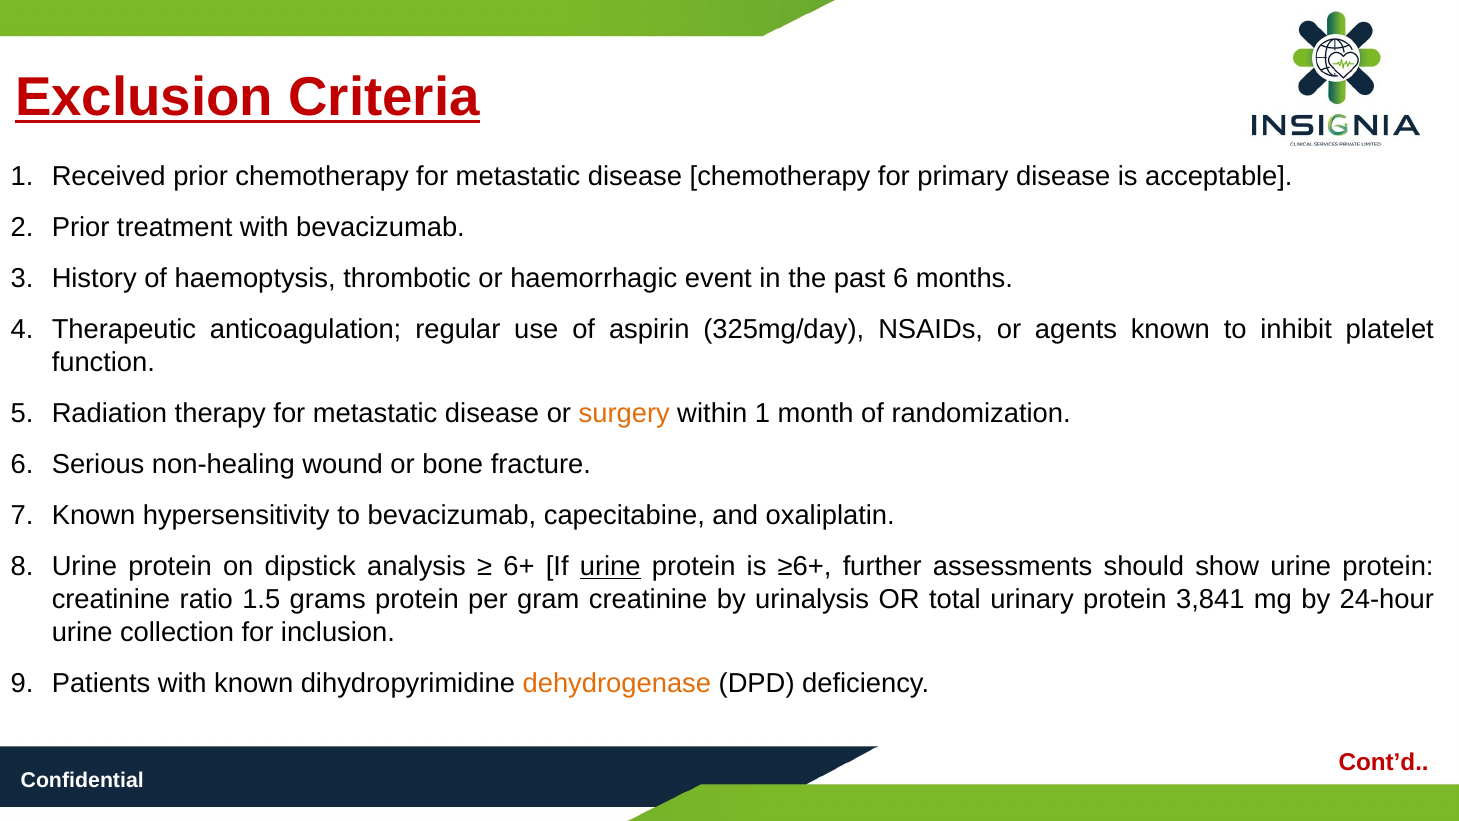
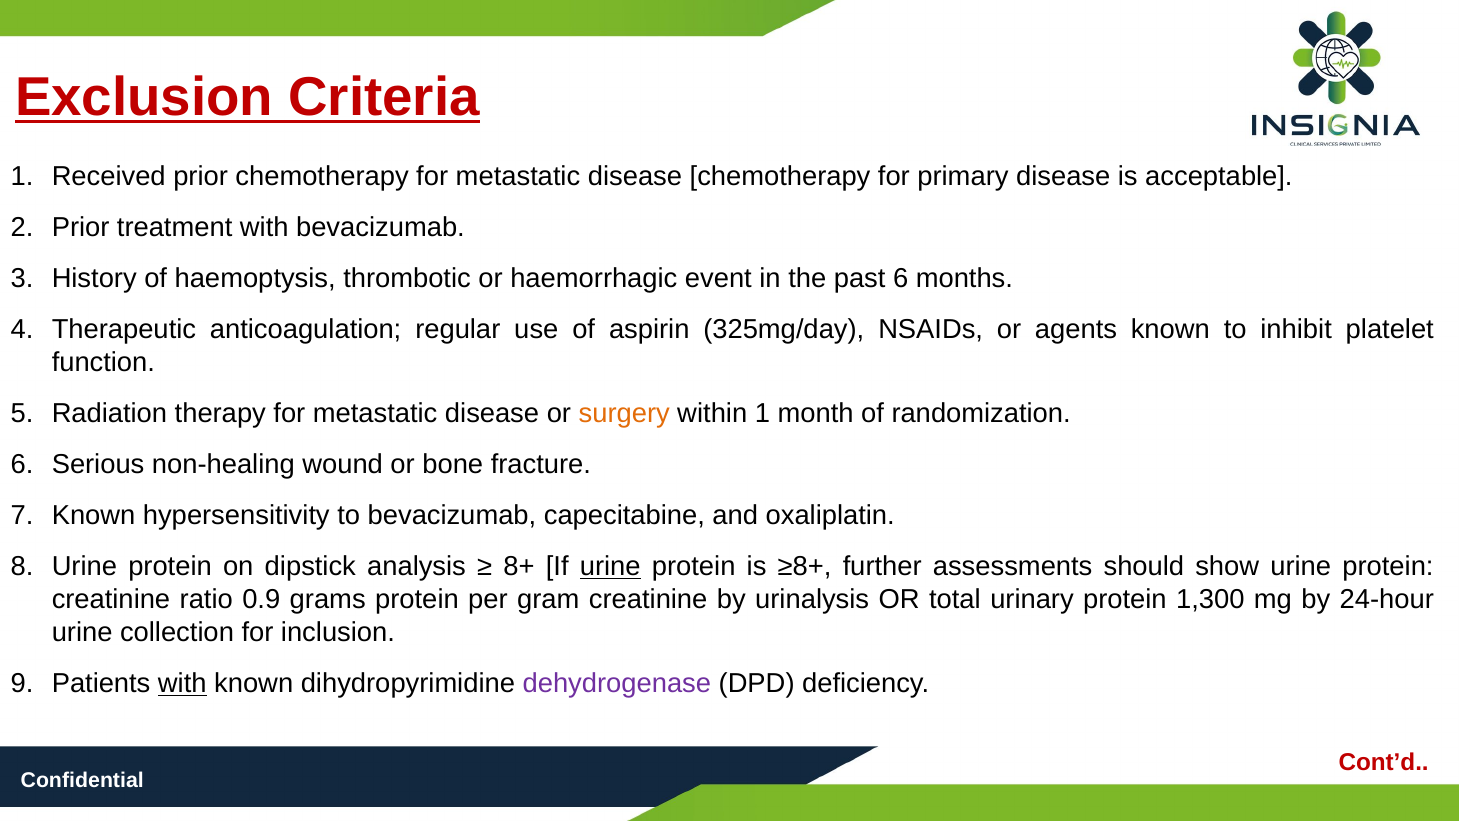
6+: 6+ -> 8+
≥6+: ≥6+ -> ≥8+
1.5: 1.5 -> 0.9
3,841: 3,841 -> 1,300
with at (182, 683) underline: none -> present
dehydrogenase colour: orange -> purple
